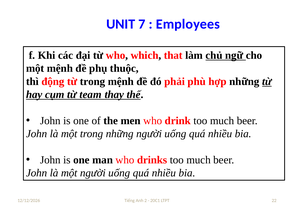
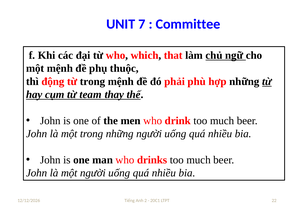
Employees: Employees -> Committee
